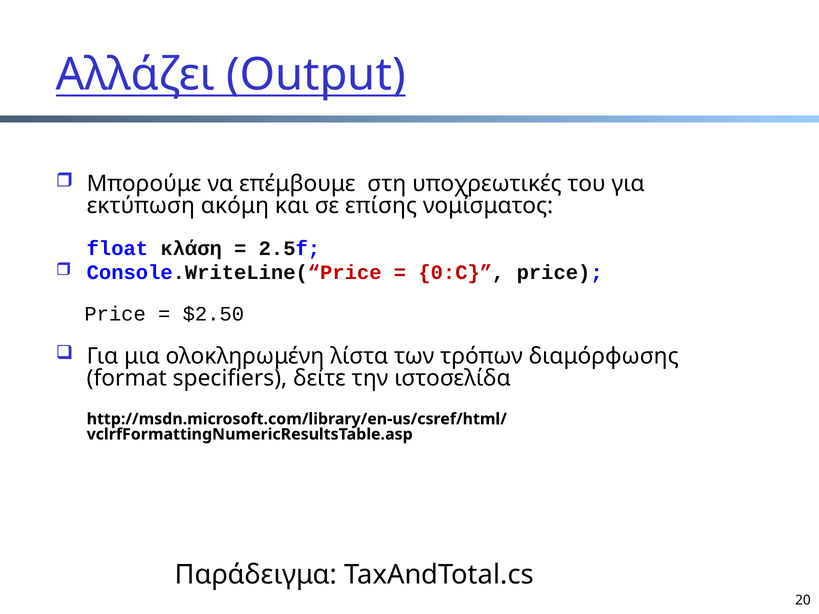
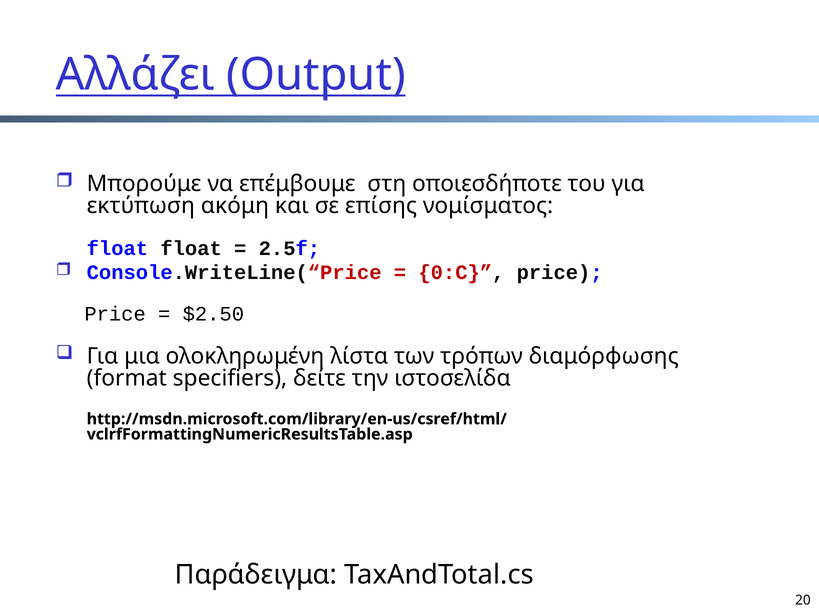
υποχρεωτικές: υποχρεωτικές -> οποιεσδήποτε
float κλάση: κλάση -> float
